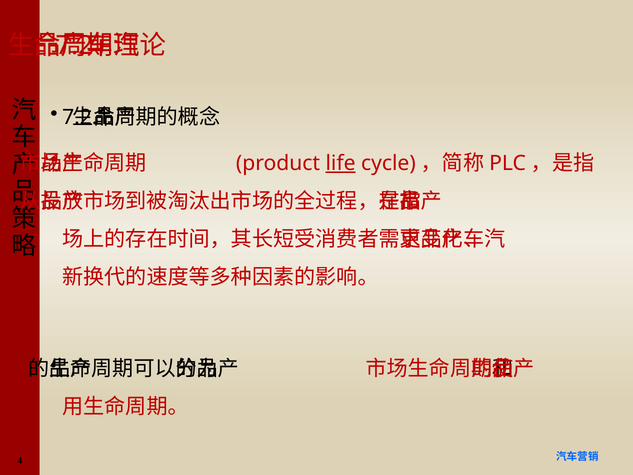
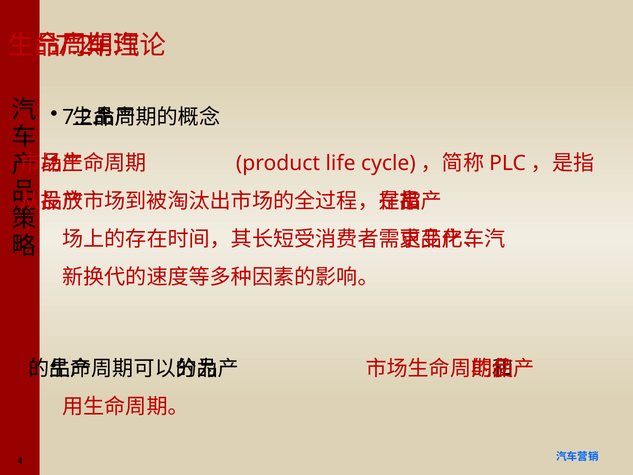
life underline: present -> none
